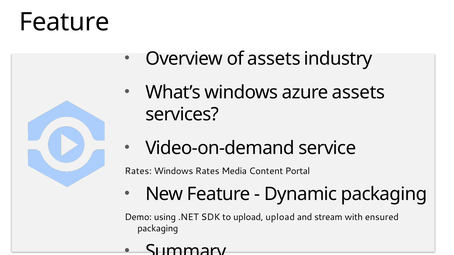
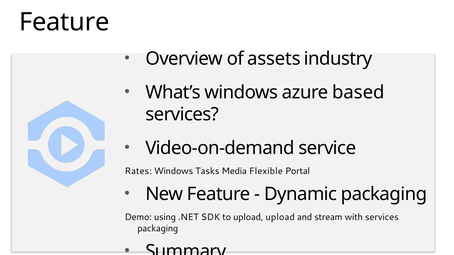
azure assets: assets -> based
Windows Rates: Rates -> Tasks
Content: Content -> Flexible
with ensured: ensured -> services
